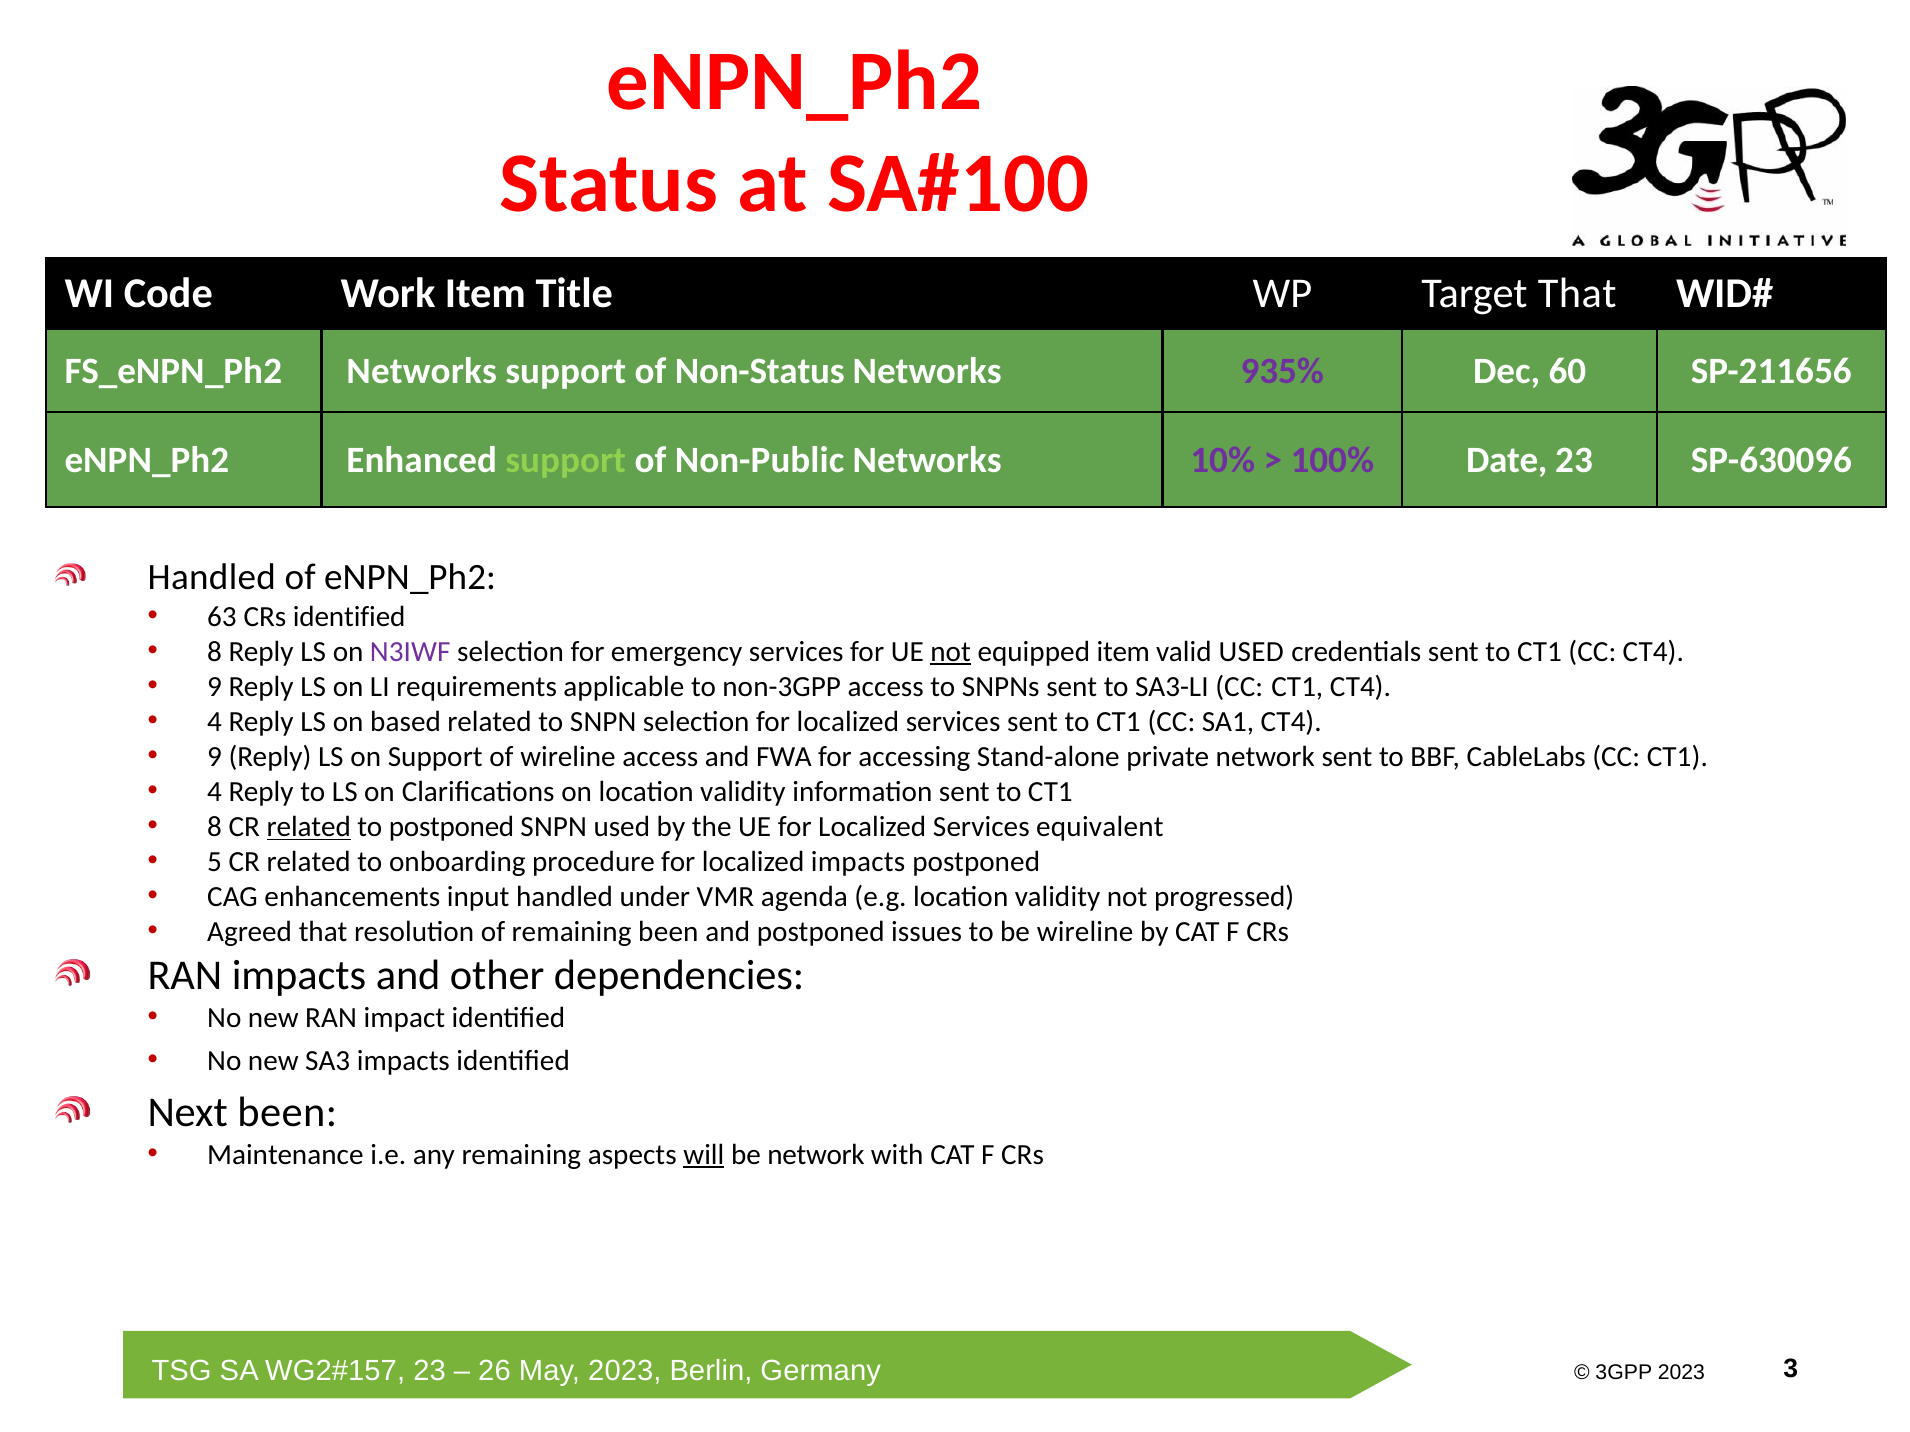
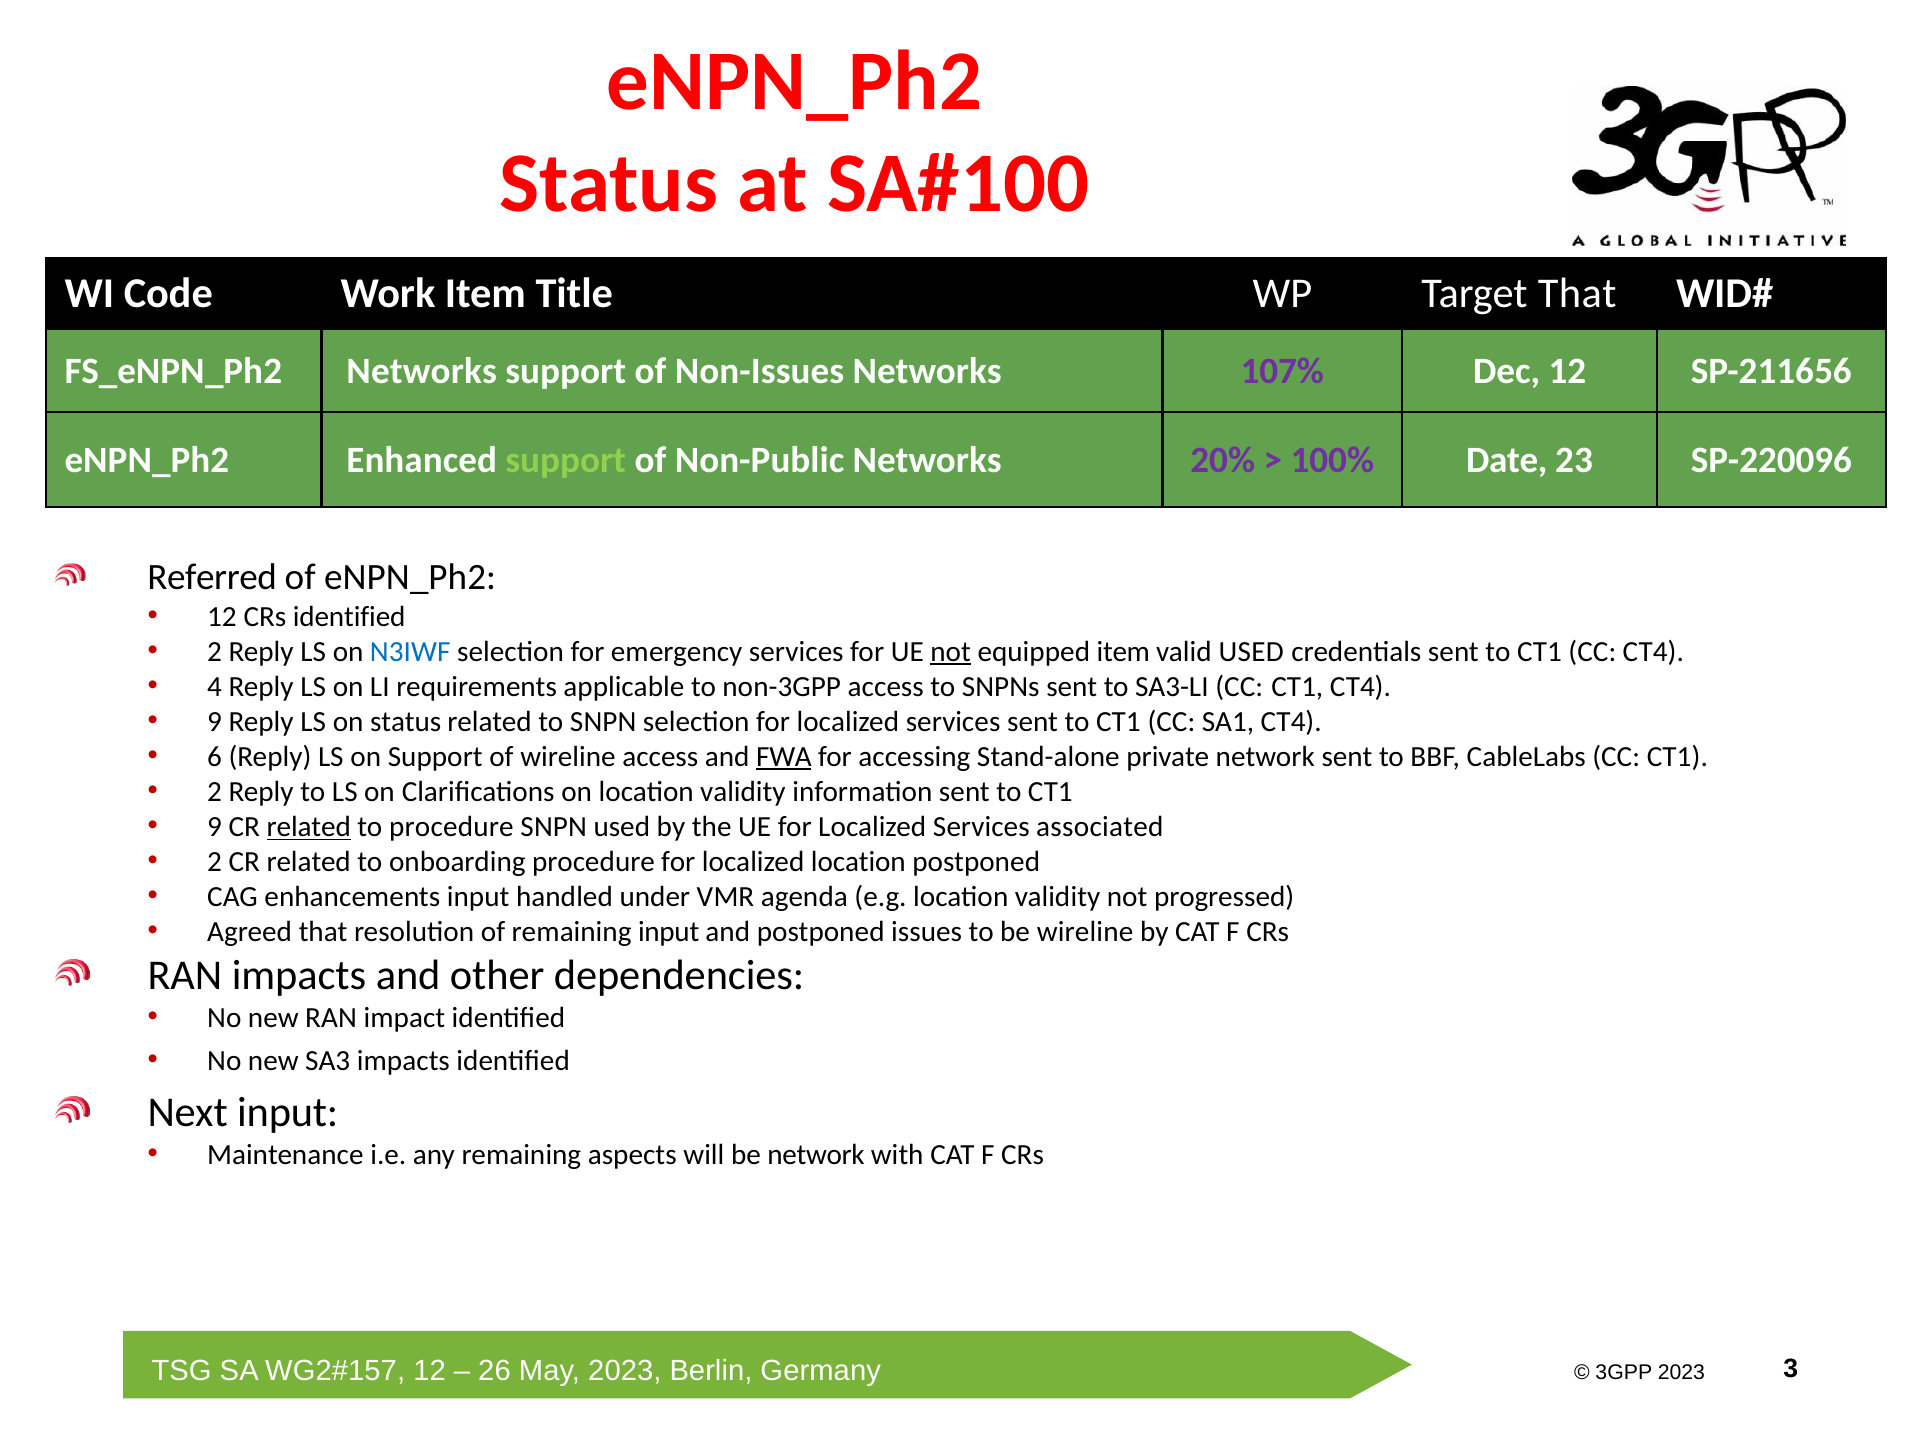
Non-Status: Non-Status -> Non-Issues
935%: 935% -> 107%
Dec 60: 60 -> 12
10%: 10% -> 20%
SP-630096: SP-630096 -> SP-220096
Handled at (212, 578): Handled -> Referred
63 at (222, 617): 63 -> 12
8 at (215, 652): 8 -> 2
N3IWF colour: purple -> blue
9 at (215, 687): 9 -> 4
4 at (215, 722): 4 -> 9
on based: based -> status
9 at (215, 757): 9 -> 6
FWA underline: none -> present
4 at (215, 792): 4 -> 2
8 at (215, 827): 8 -> 9
to postponed: postponed -> procedure
equivalent: equivalent -> associated
5 at (215, 862): 5 -> 2
localized impacts: impacts -> location
remaining been: been -> input
Next been: been -> input
will underline: present -> none
23 at (430, 1371): 23 -> 12
